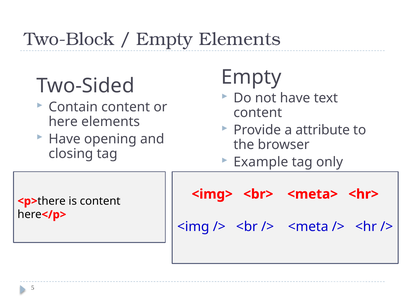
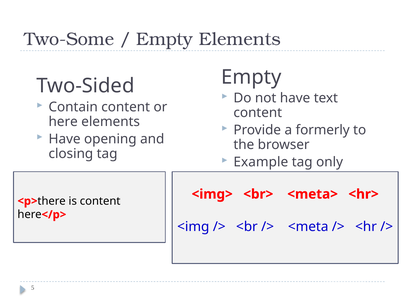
Two-Block: Two-Block -> Two-Some
attribute: attribute -> formerly
